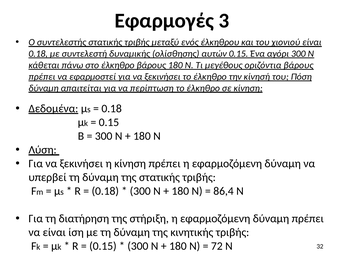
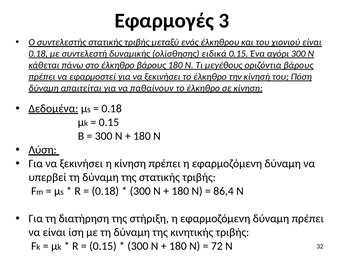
αυτών: αυτών -> ειδικά
περίπτωση: περίπτωση -> παθαίνουν
